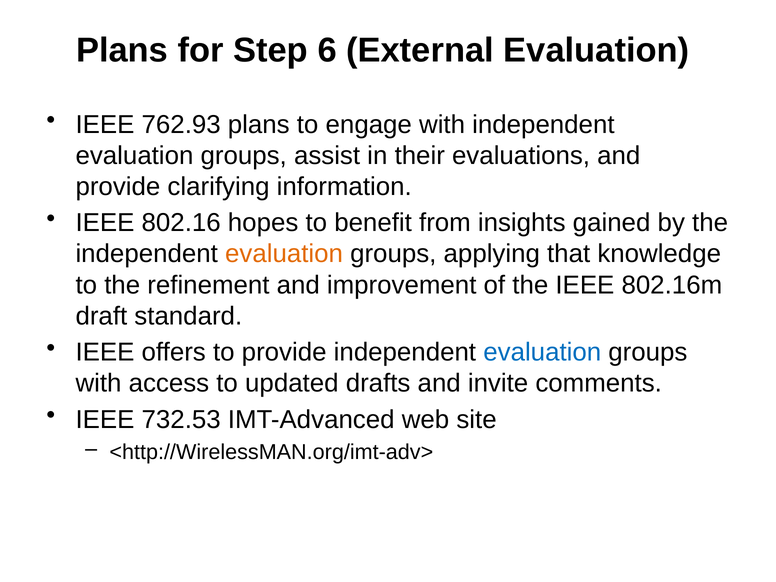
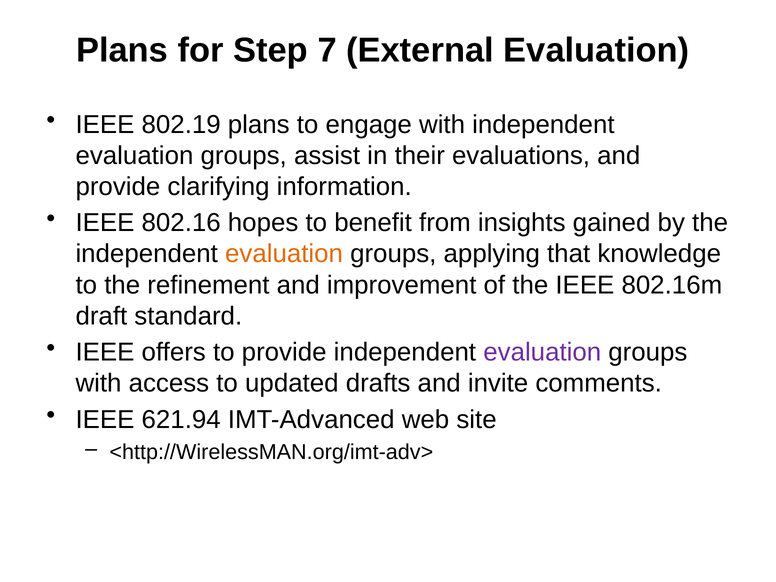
6: 6 -> 7
762.93: 762.93 -> 802.19
evaluation at (542, 352) colour: blue -> purple
732.53: 732.53 -> 621.94
